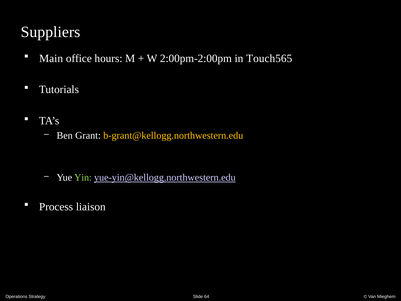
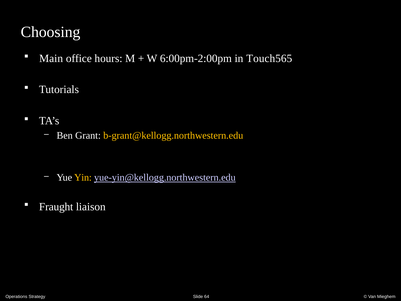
Suppliers: Suppliers -> Choosing
2:00pm-2:00pm: 2:00pm-2:00pm -> 6:00pm-2:00pm
Yin colour: light green -> yellow
Process: Process -> Fraught
